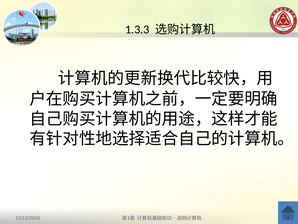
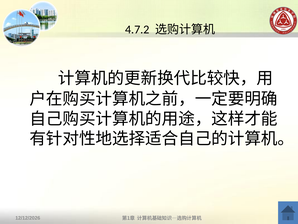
1.3.3: 1.3.3 -> 4.7.2
